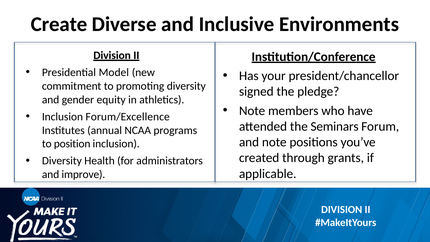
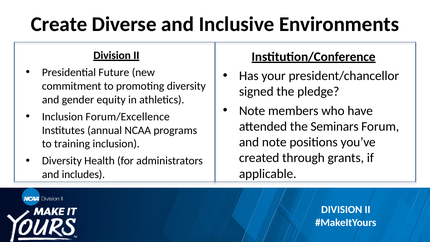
Model: Model -> Future
position: position -> training
improve: improve -> includes
